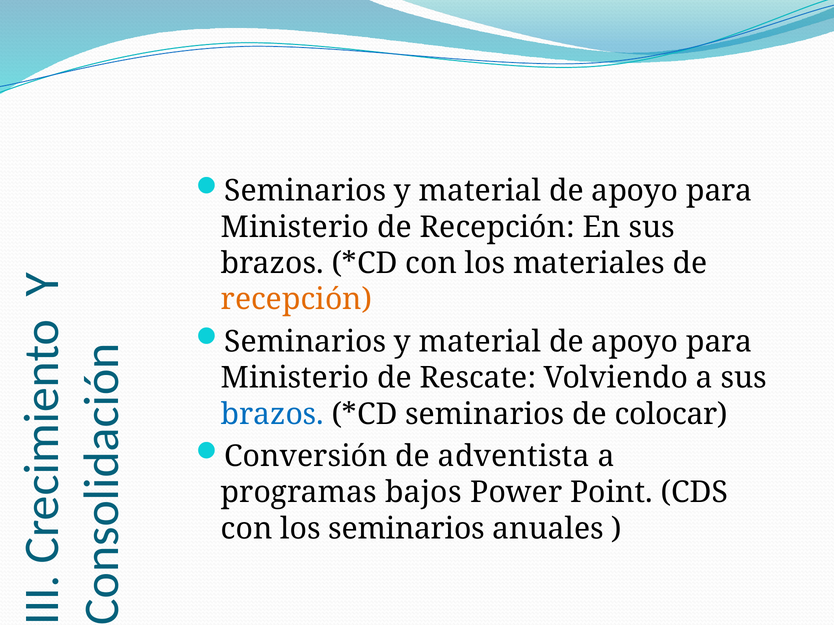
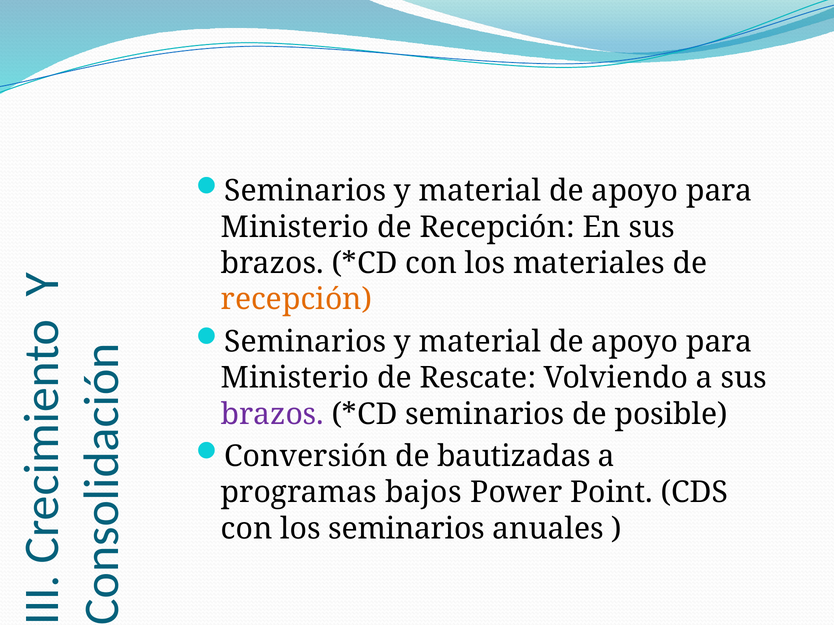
brazos at (272, 414) colour: blue -> purple
colocar: colocar -> posible
adventista: adventista -> bautizadas
